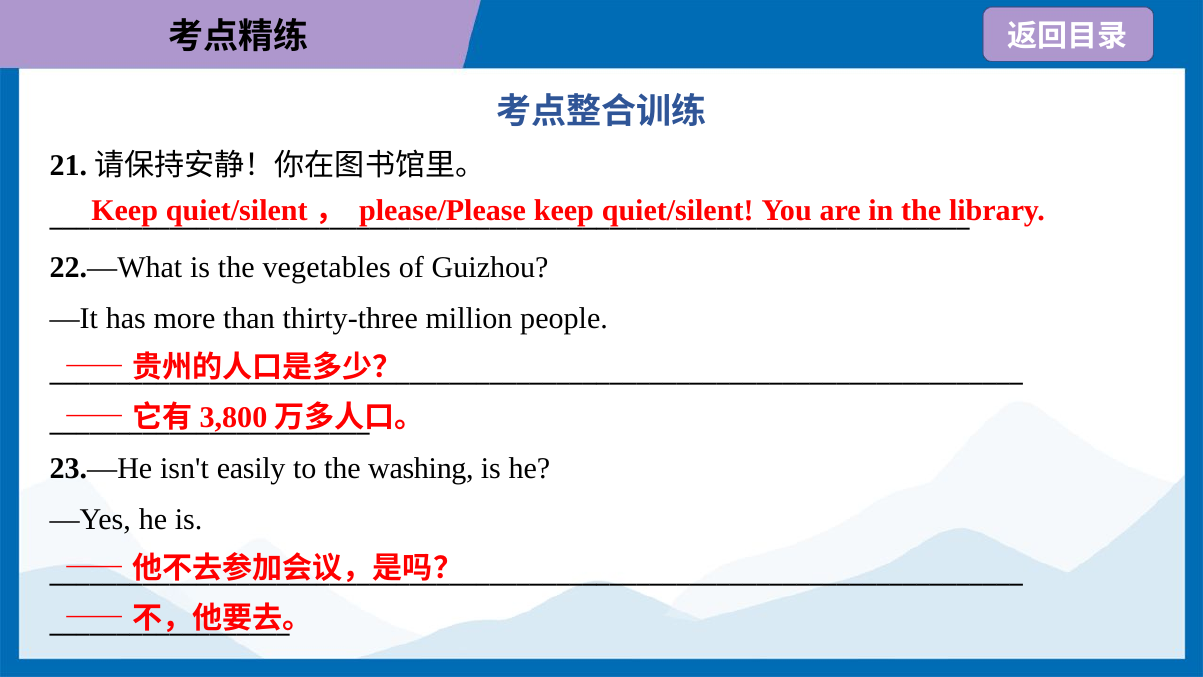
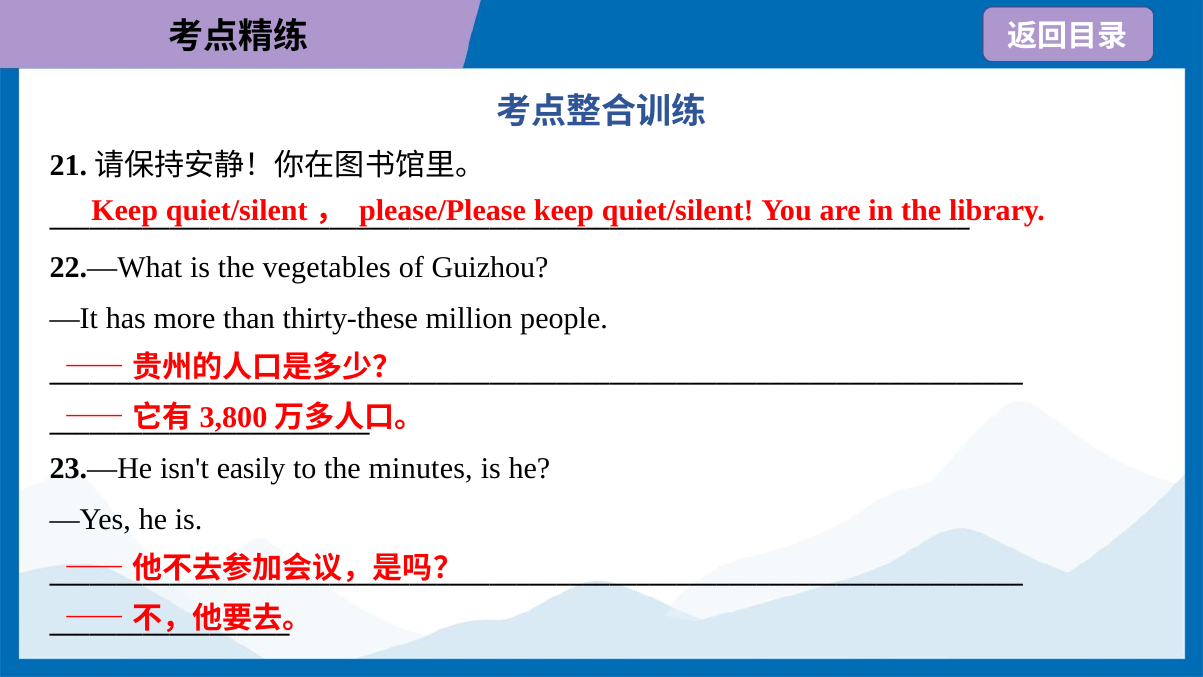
thirty-three: thirty-three -> thirty-these
washing: washing -> minutes
